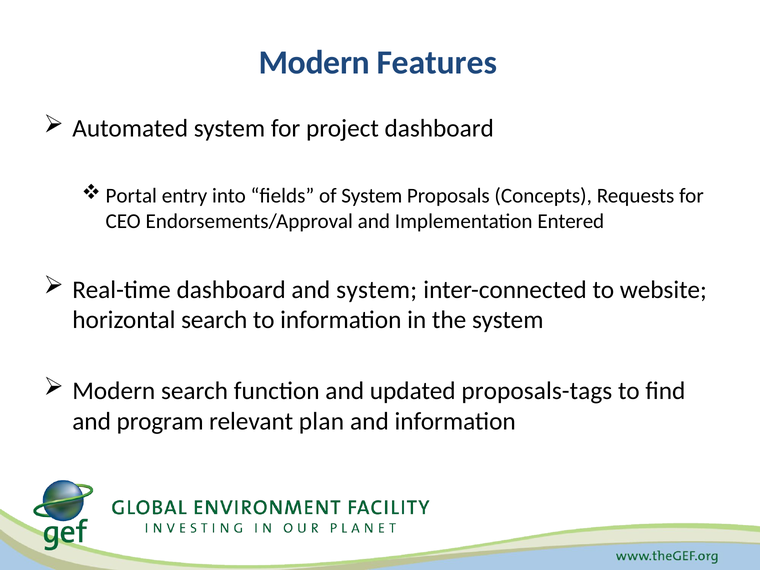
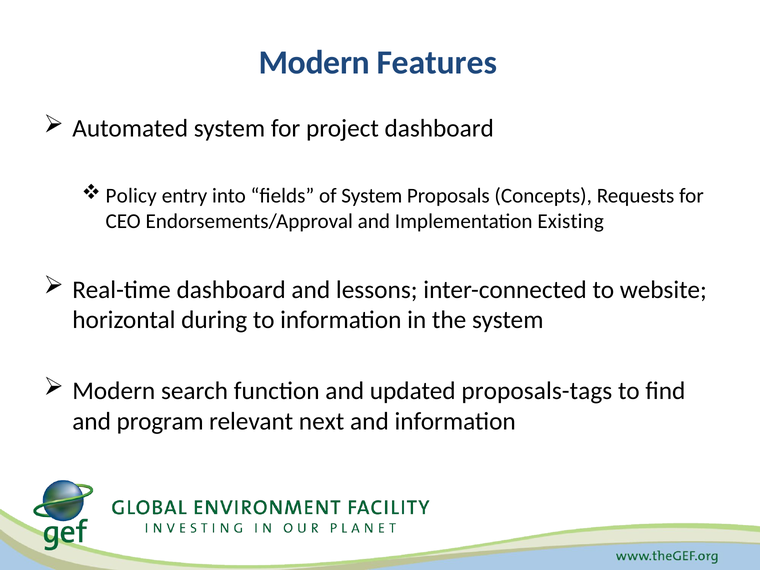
Portal: Portal -> Policy
Entered: Entered -> Existing
and system: system -> lessons
horizontal search: search -> during
plan: plan -> next
